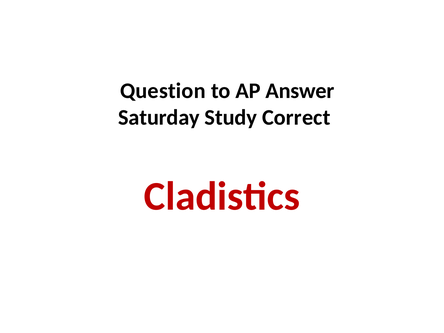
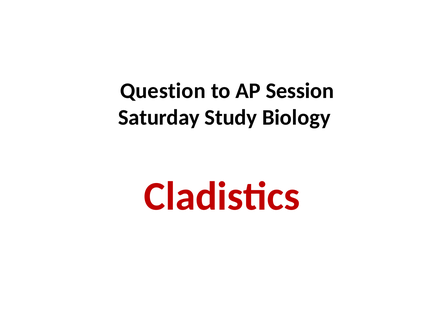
Answer: Answer -> Session
Correct: Correct -> Biology
